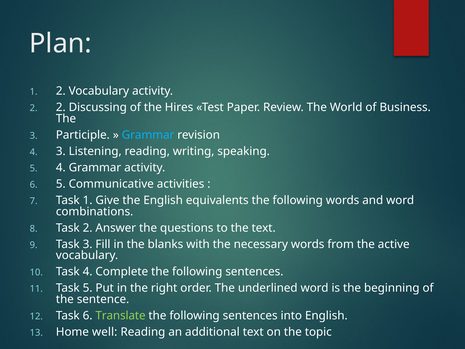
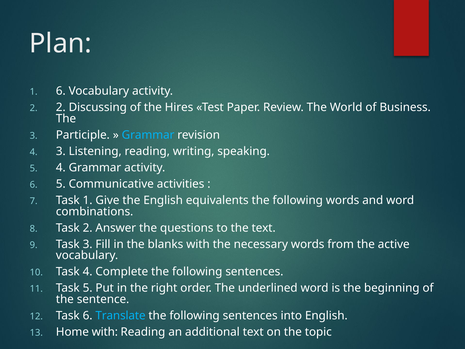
1 2: 2 -> 6
Translate colour: light green -> light blue
Home well: well -> with
